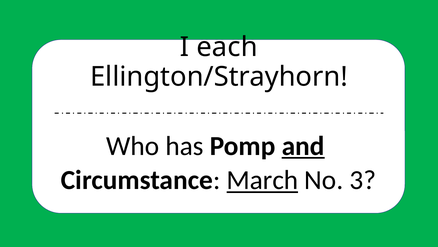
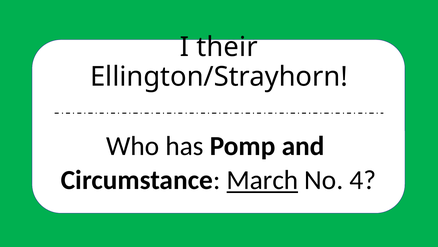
each: each -> their
and underline: present -> none
3: 3 -> 4
